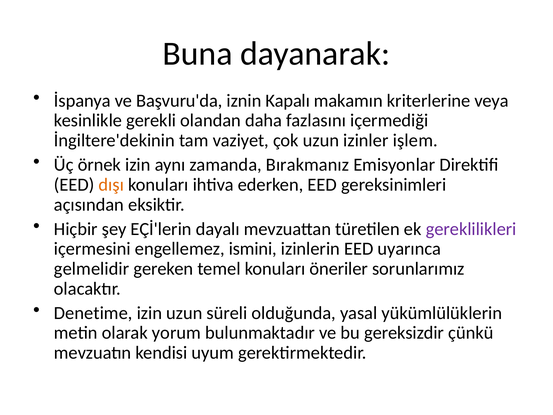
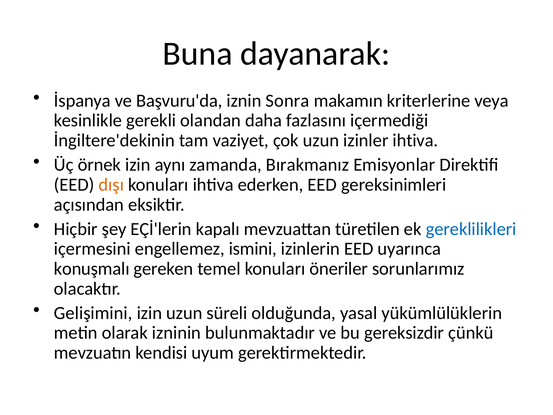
Kapalı: Kapalı -> Sonra
izinler işlem: işlem -> ihtiva
dayalı: dayalı -> kapalı
gereklilikleri colour: purple -> blue
gelmelidir: gelmelidir -> konuşmalı
Denetime: Denetime -> Gelişimini
yorum: yorum -> izninin
